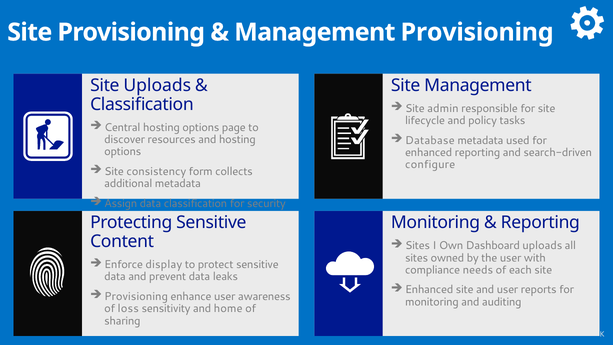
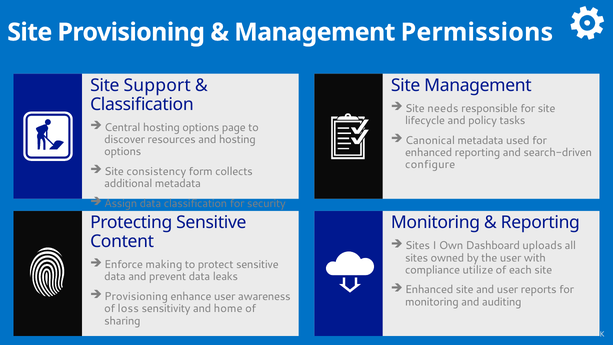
Management Provisioning: Provisioning -> Permissions
Site Uploads: Uploads -> Support
admin: admin -> needs
Database: Database -> Canonical
display: display -> making
needs: needs -> utilize
